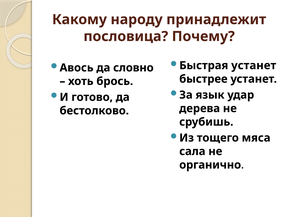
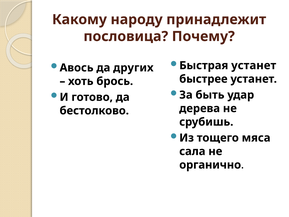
словно: словно -> других
язык: язык -> быть
